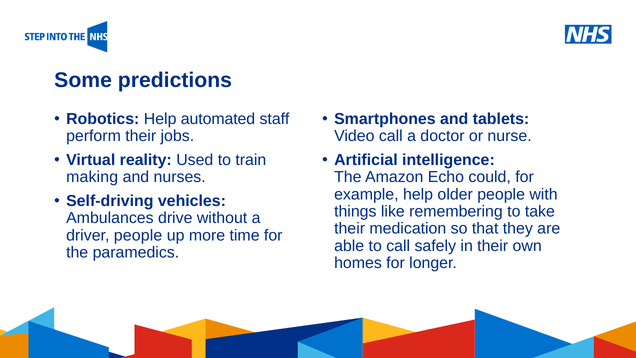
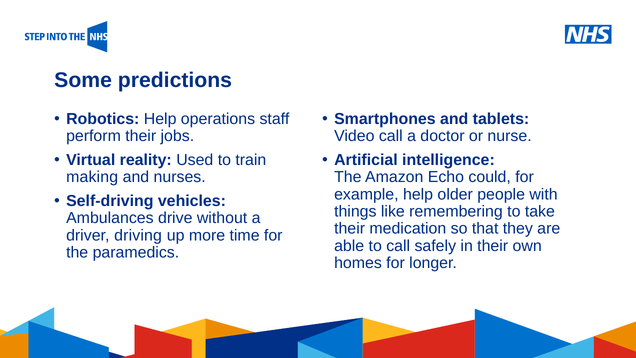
automated: automated -> operations
driver people: people -> driving
